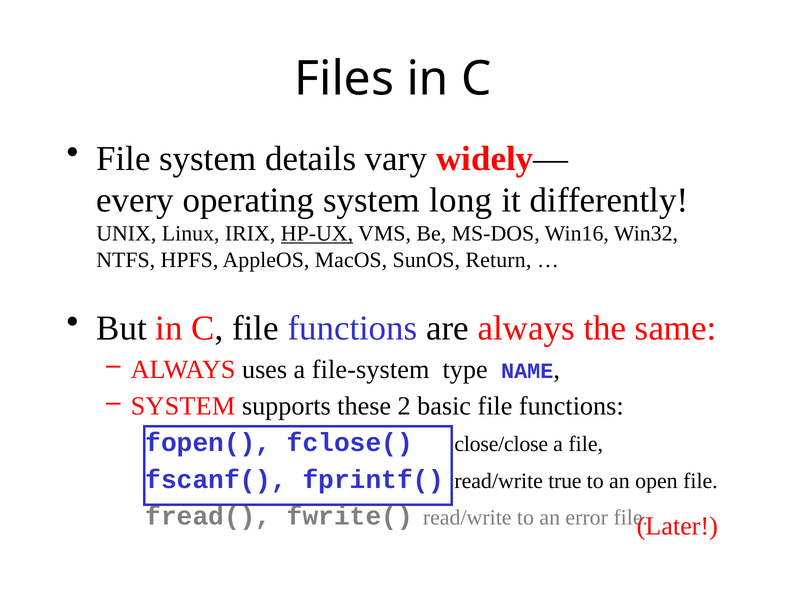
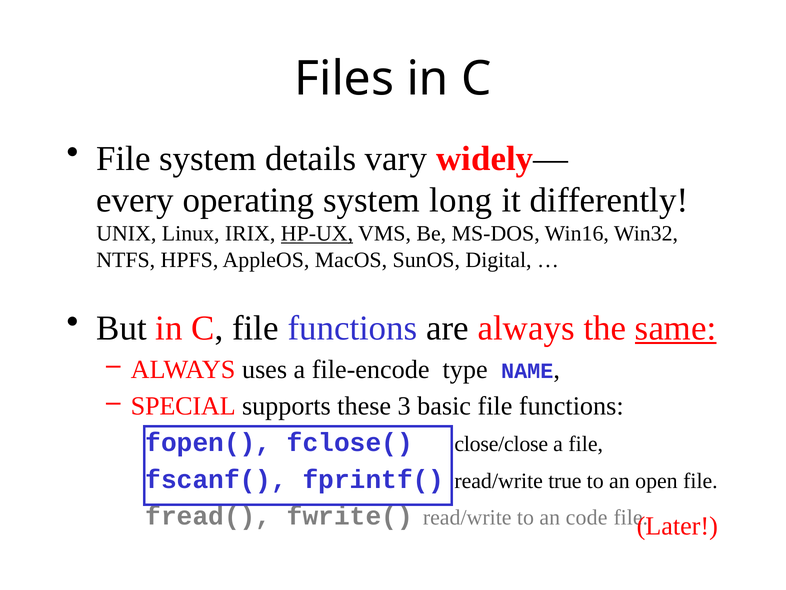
Return: Return -> Digital
same underline: none -> present
file-system: file-system -> file-encode
SYSTEM at (183, 406): SYSTEM -> SPECIAL
2: 2 -> 3
error: error -> code
